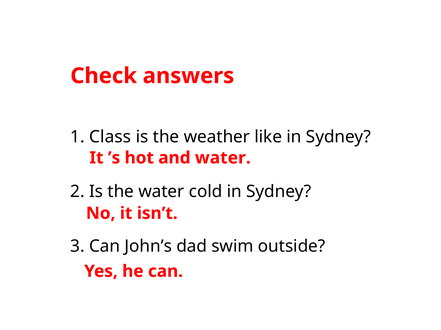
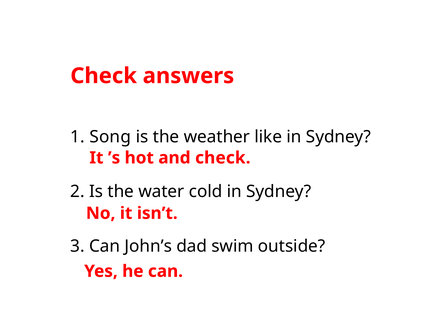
Class: Class -> Song
and water: water -> check
